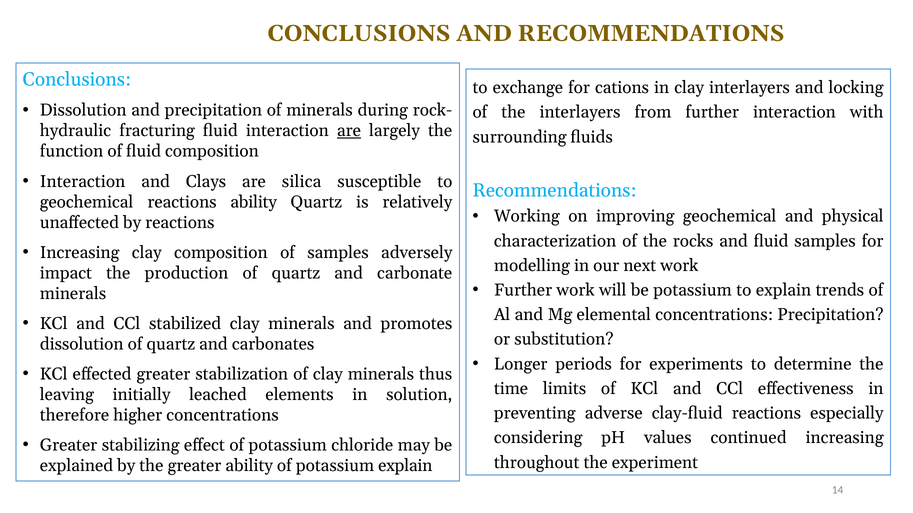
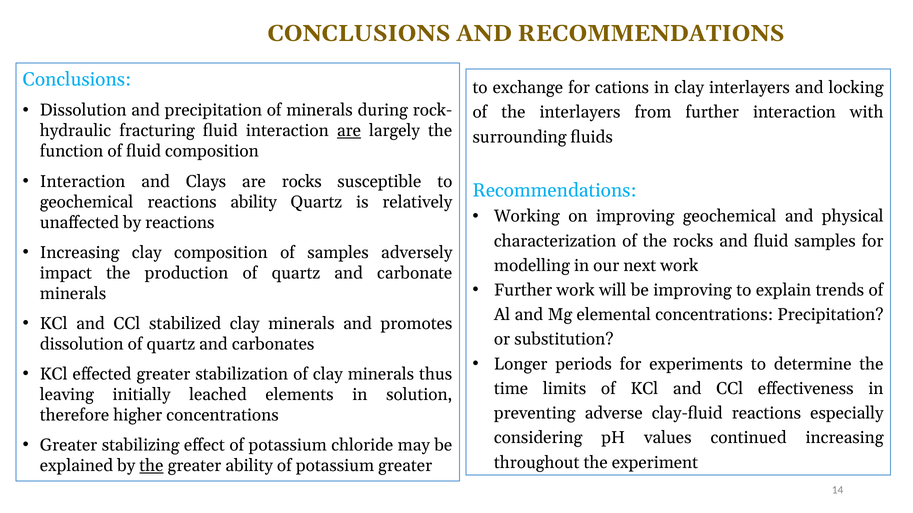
are silica: silica -> rocks
be potassium: potassium -> improving
the at (151, 466) underline: none -> present
potassium explain: explain -> greater
